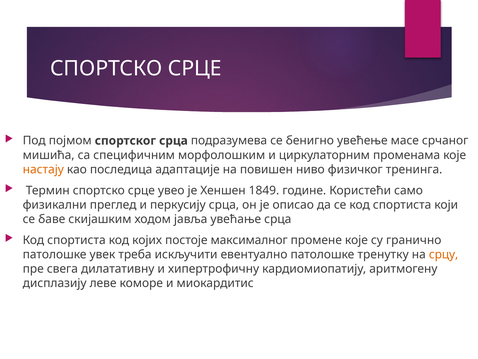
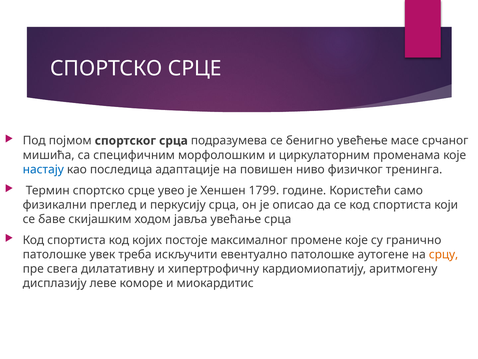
настају colour: orange -> blue
1849: 1849 -> 1799
тренутку: тренутку -> аутогене
